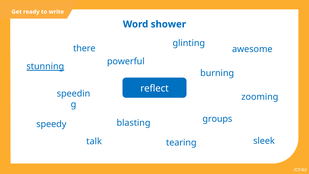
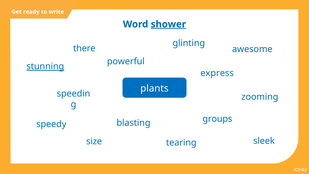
shower underline: none -> present
burning: burning -> express
reflect: reflect -> plants
talk: talk -> size
